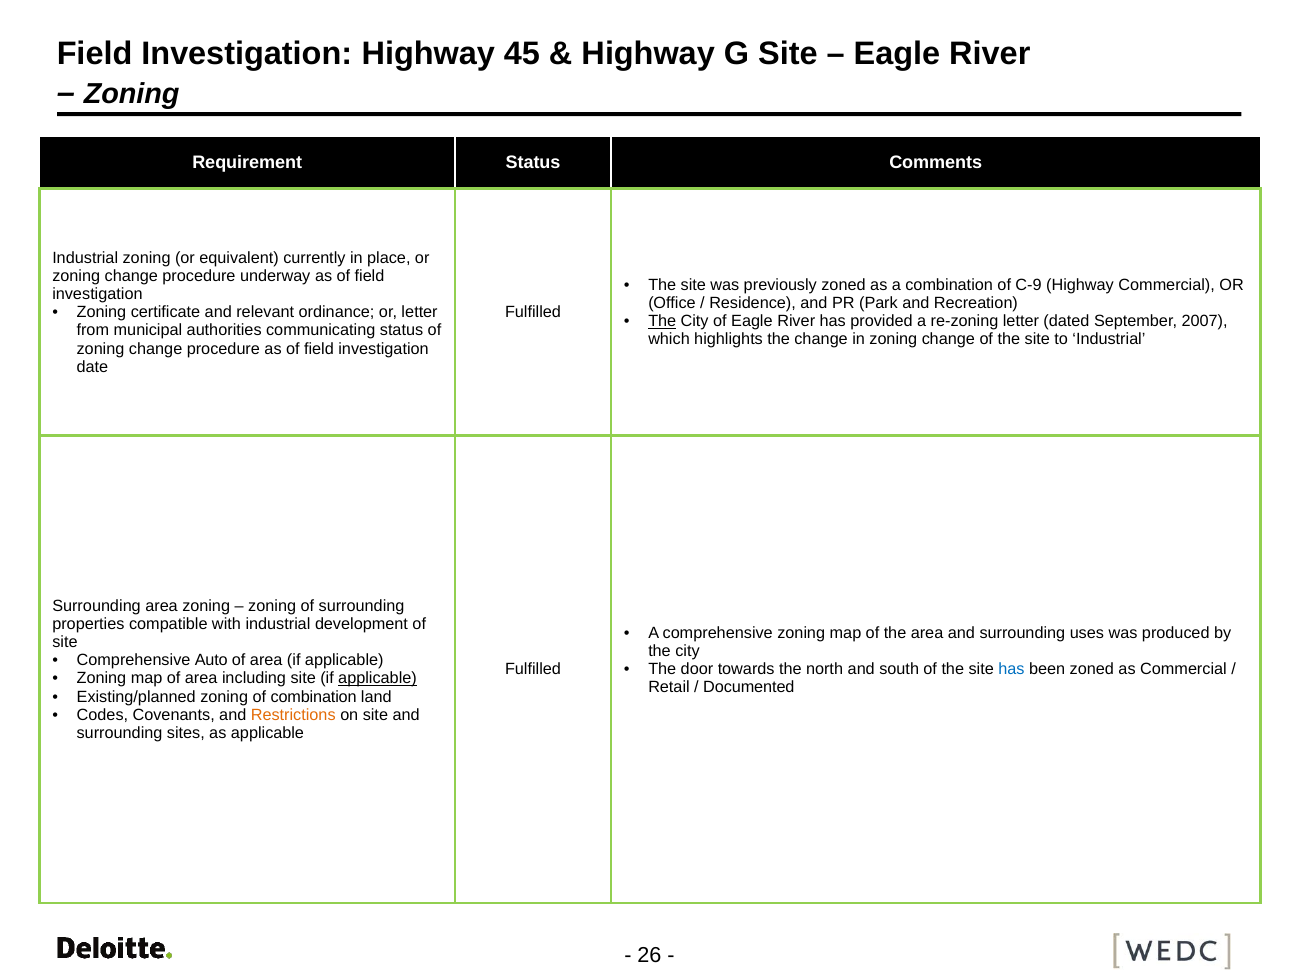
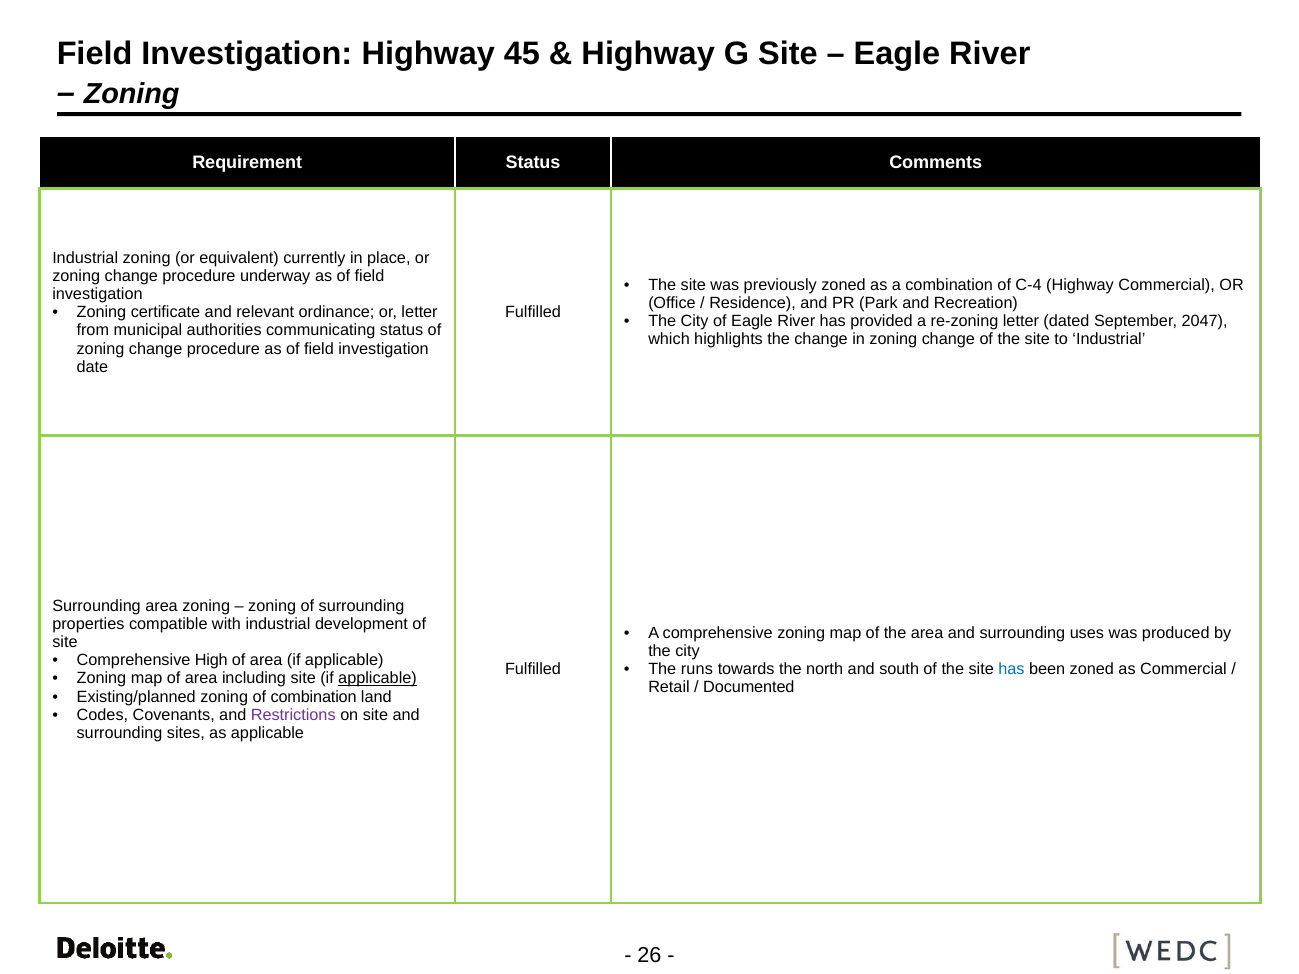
C-9: C-9 -> C-4
The at (662, 321) underline: present -> none
2007: 2007 -> 2047
Auto: Auto -> High
door: door -> runs
Restrictions colour: orange -> purple
